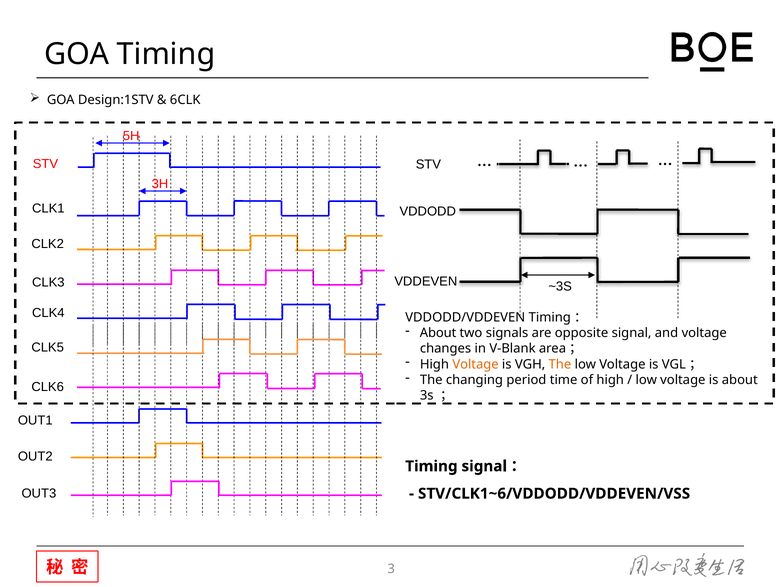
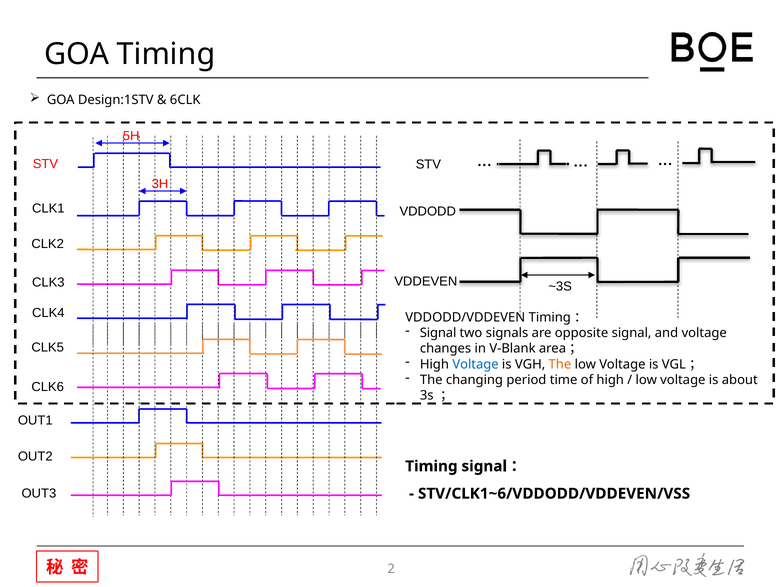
About at (438, 333): About -> Signal
Voltage at (476, 364) colour: orange -> blue
3: 3 -> 2
